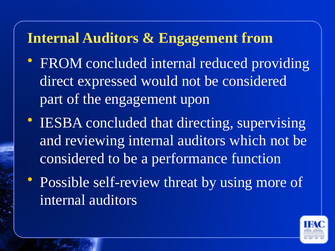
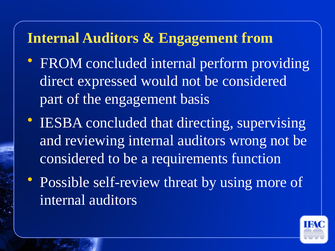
reduced: reduced -> perform
upon: upon -> basis
which: which -> wrong
performance: performance -> requirements
